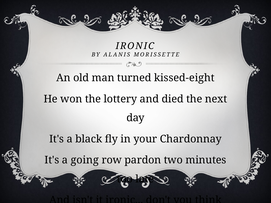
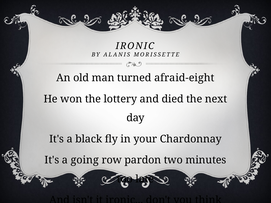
kissed-eight: kissed-eight -> afraid-eight
